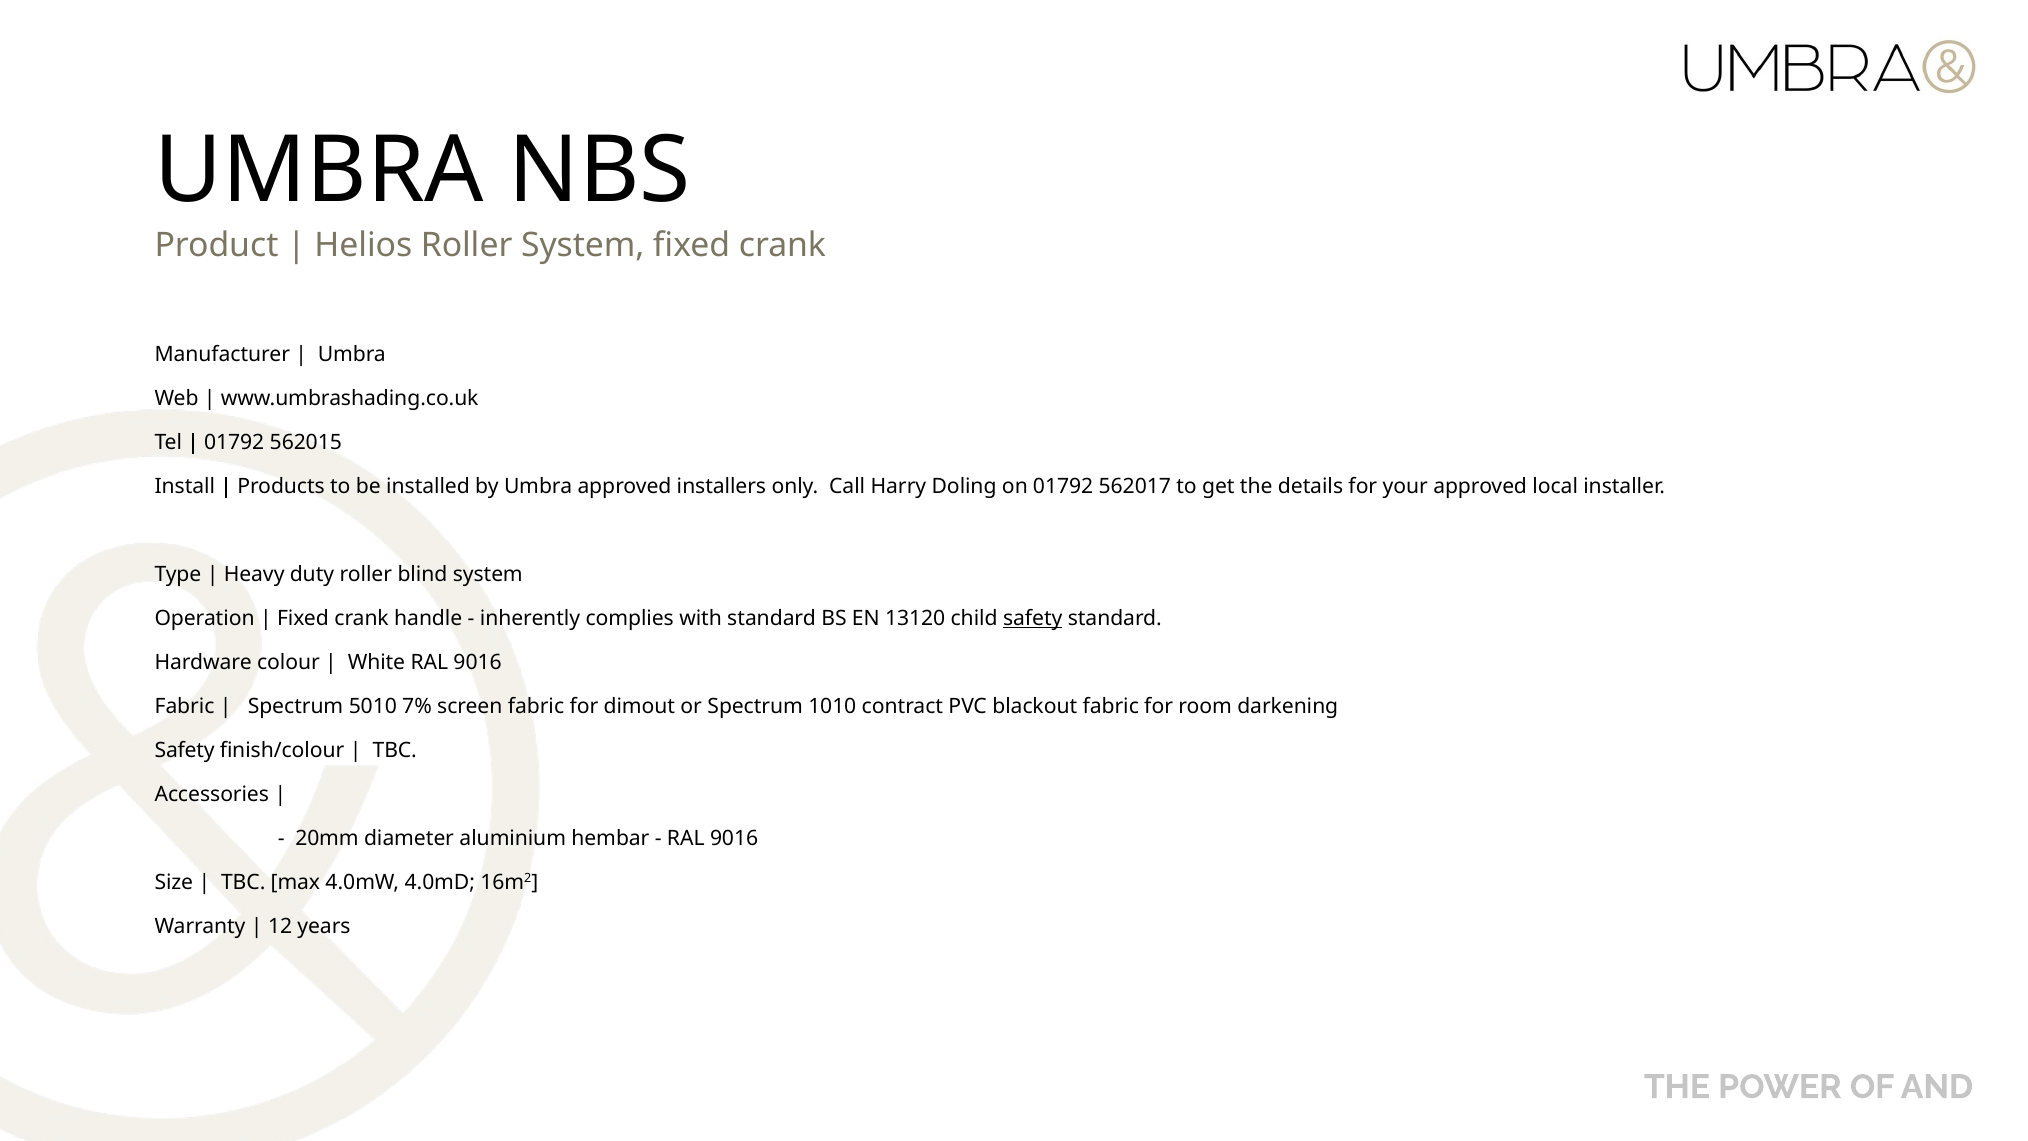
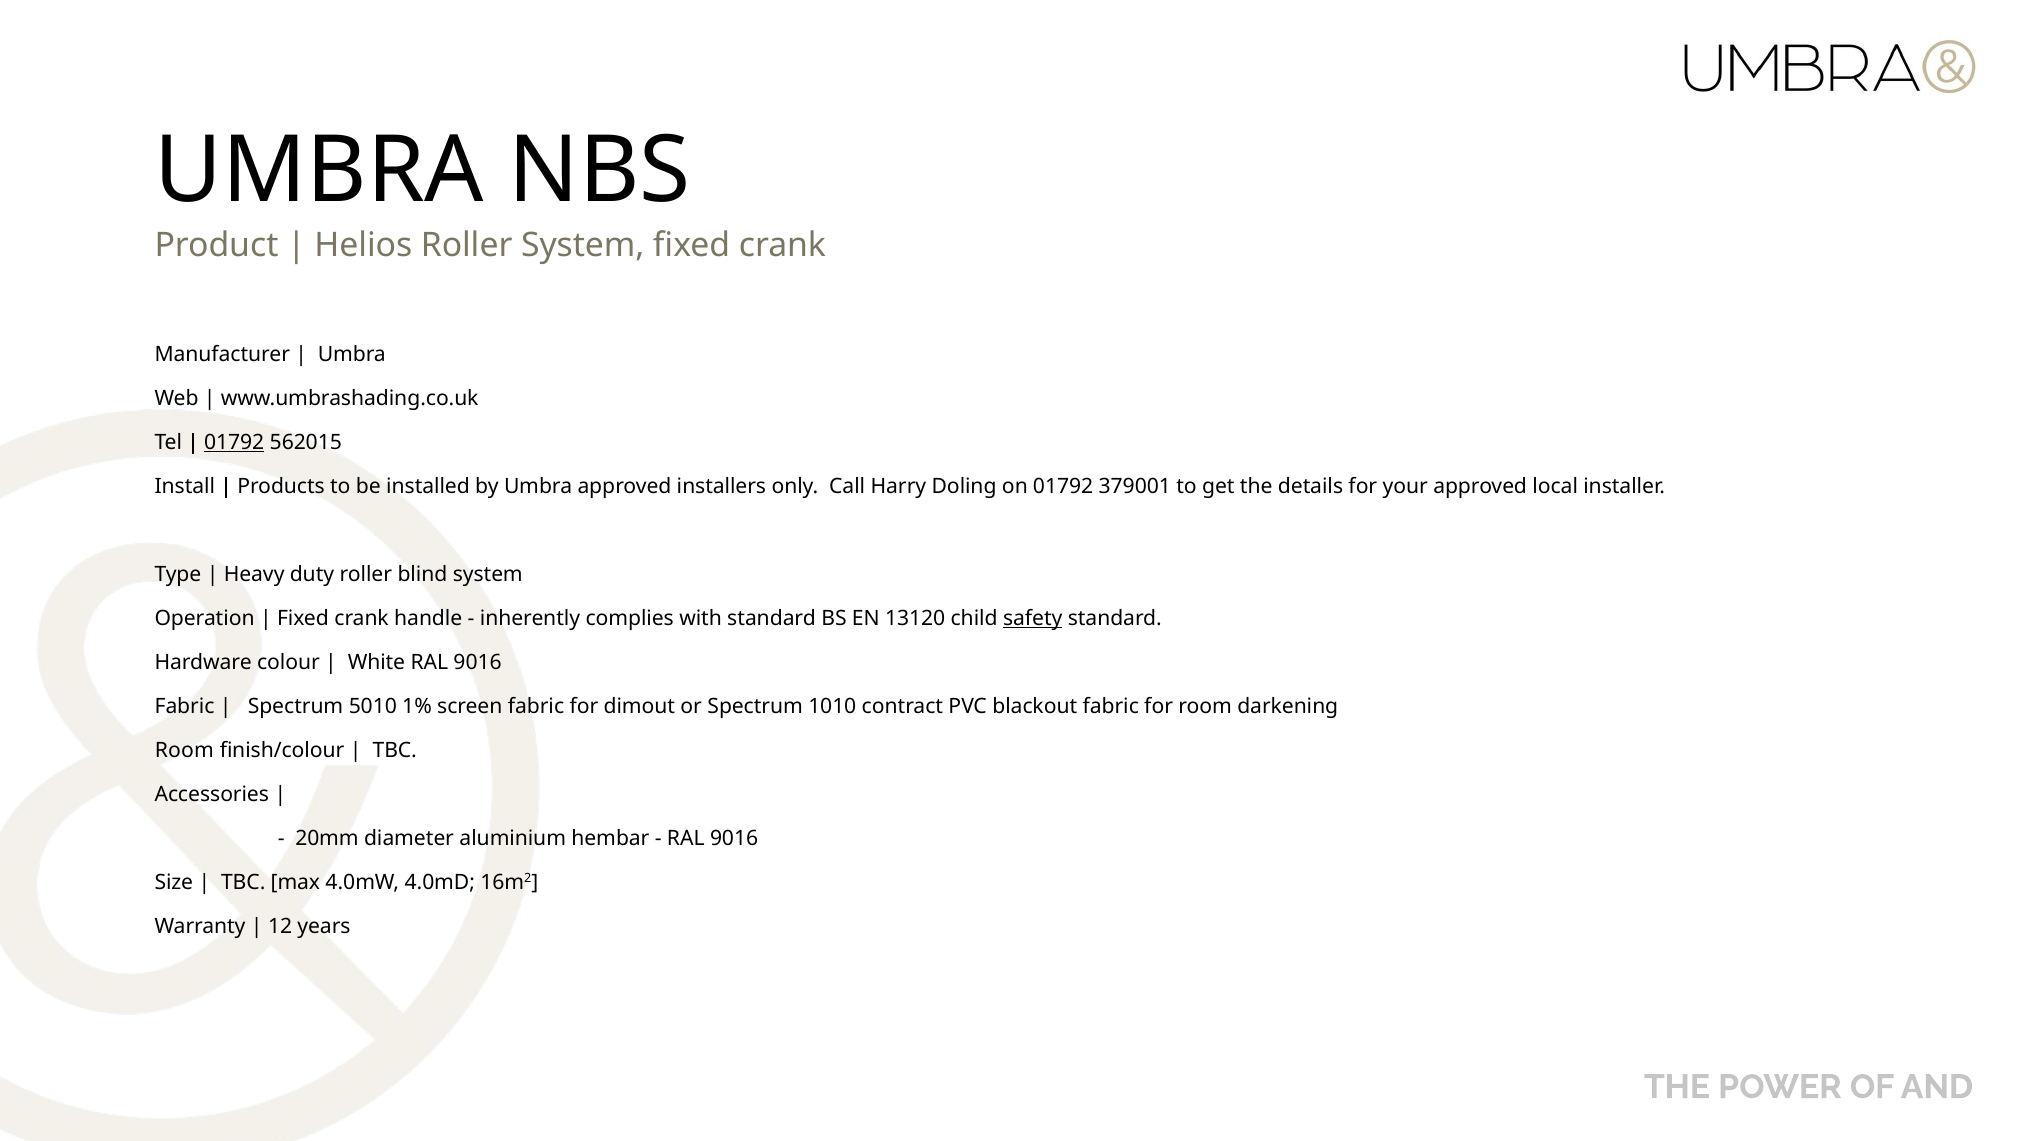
01792 at (234, 442) underline: none -> present
562017: 562017 -> 379001
7%: 7% -> 1%
Safety at (185, 750): Safety -> Room
